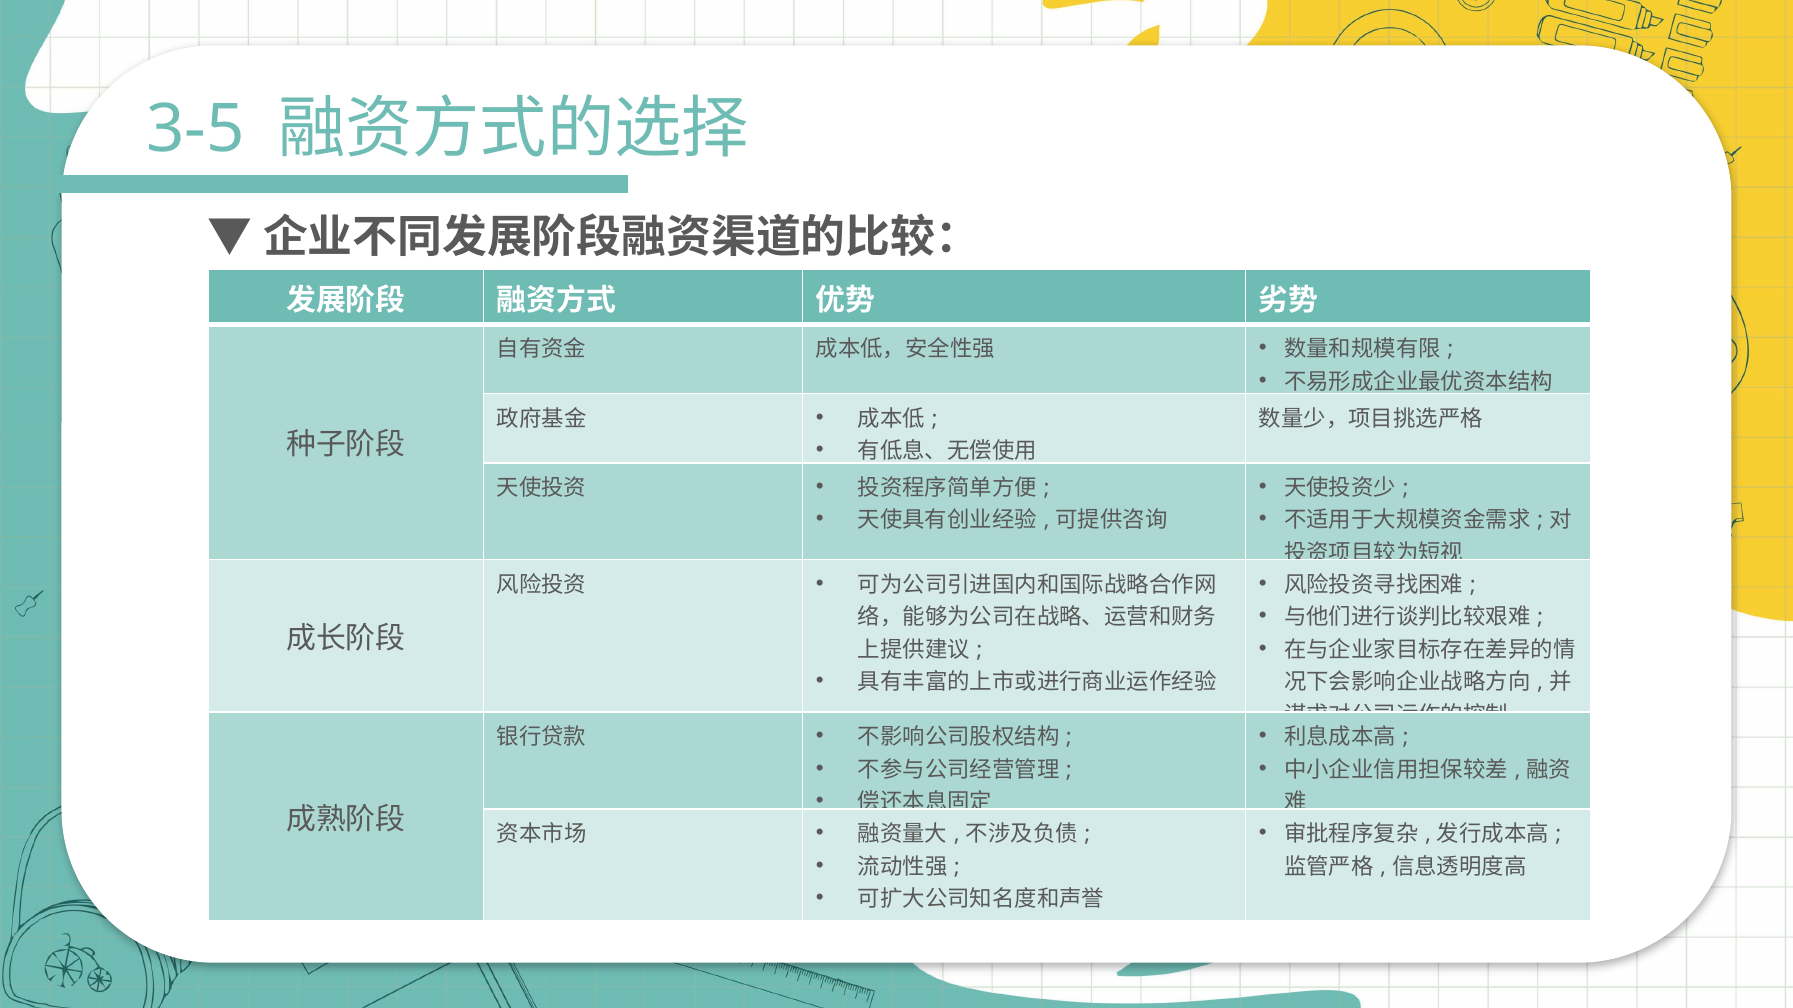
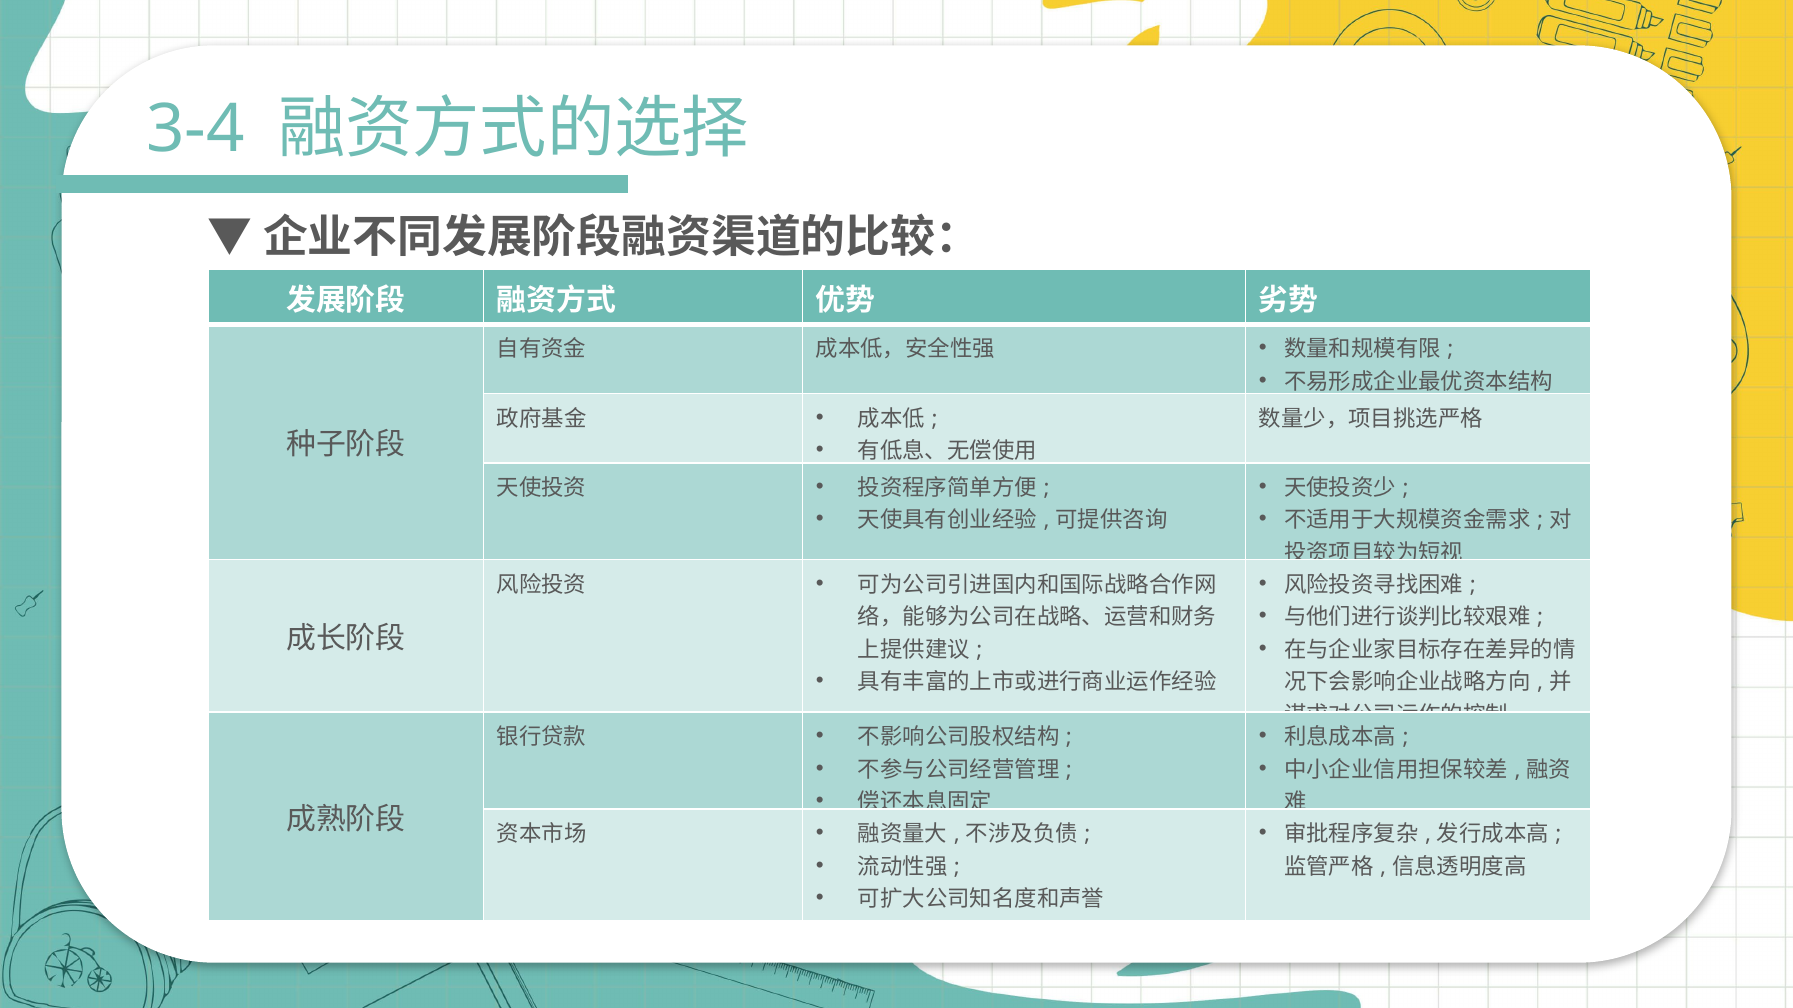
3-5: 3-5 -> 3-4
